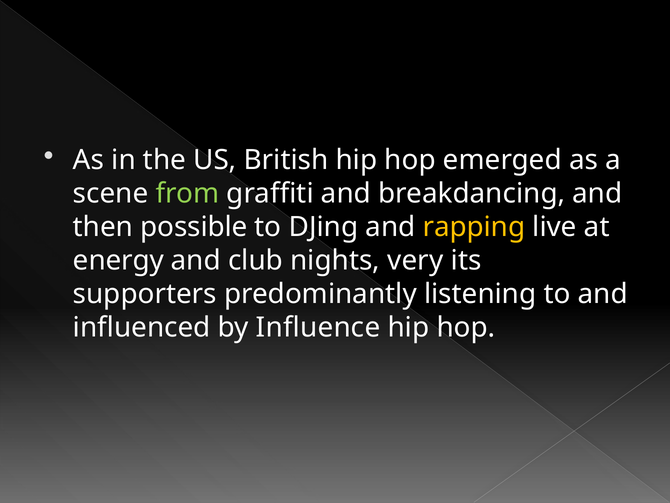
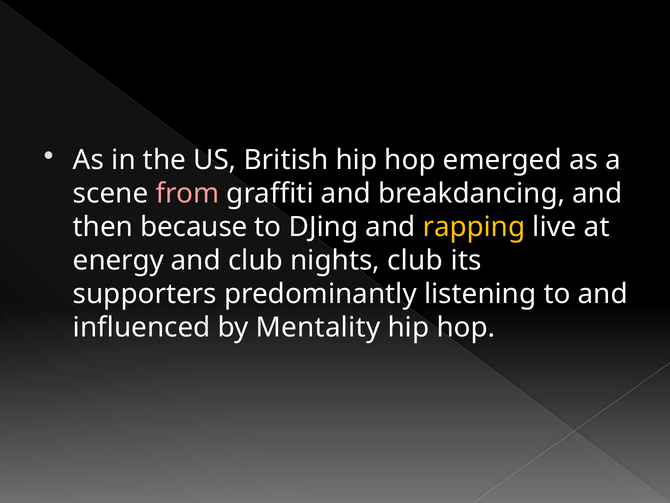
from colour: light green -> pink
possible: possible -> because
nights very: very -> club
Influence: Influence -> Mentality
